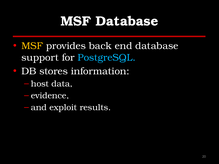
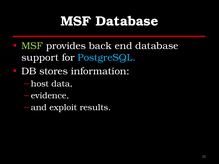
MSF at (32, 46) colour: yellow -> light green
